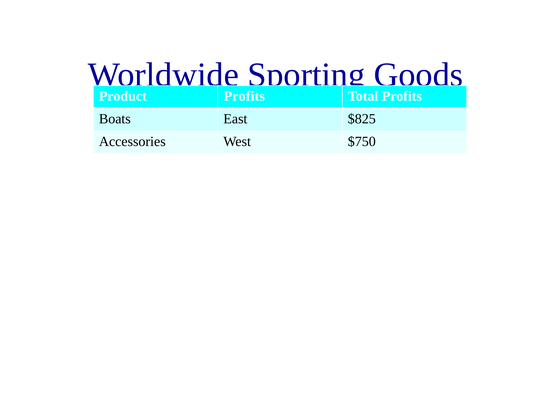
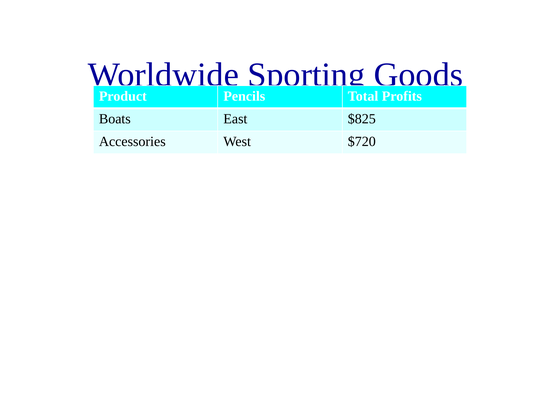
Product Profits: Profits -> Pencils
$750: $750 -> $720
